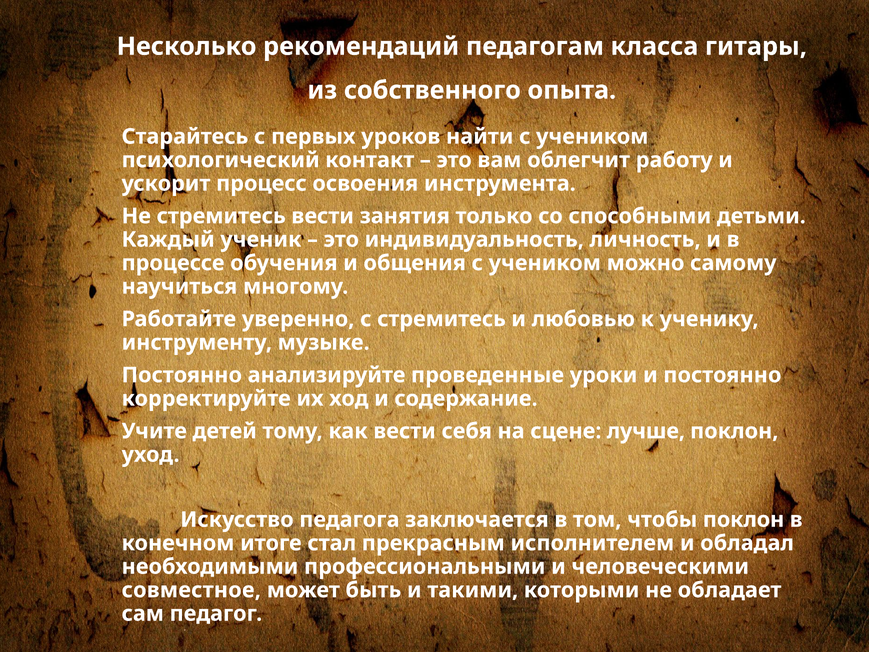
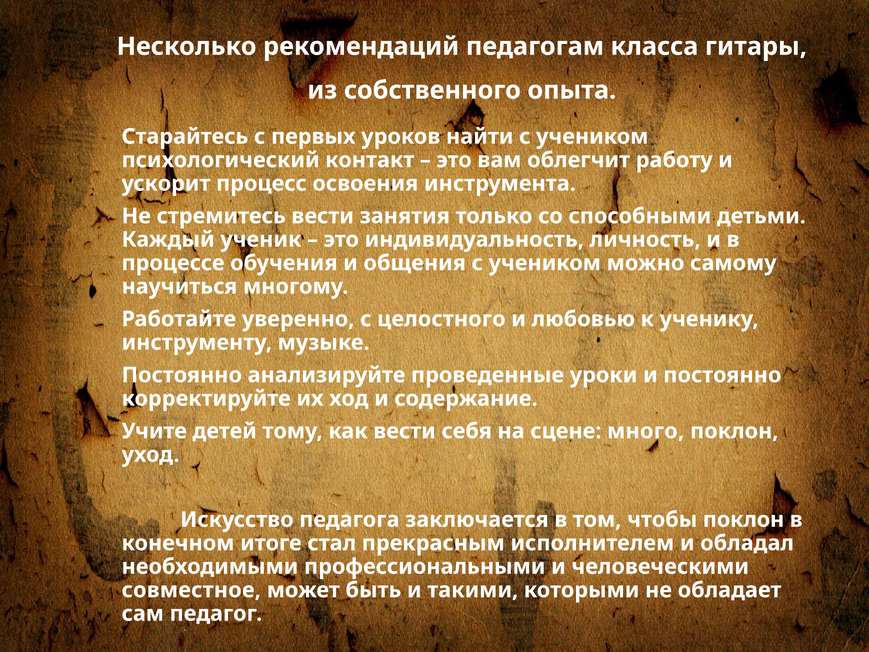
с стремитесь: стремитесь -> целостного
лучше: лучше -> много
